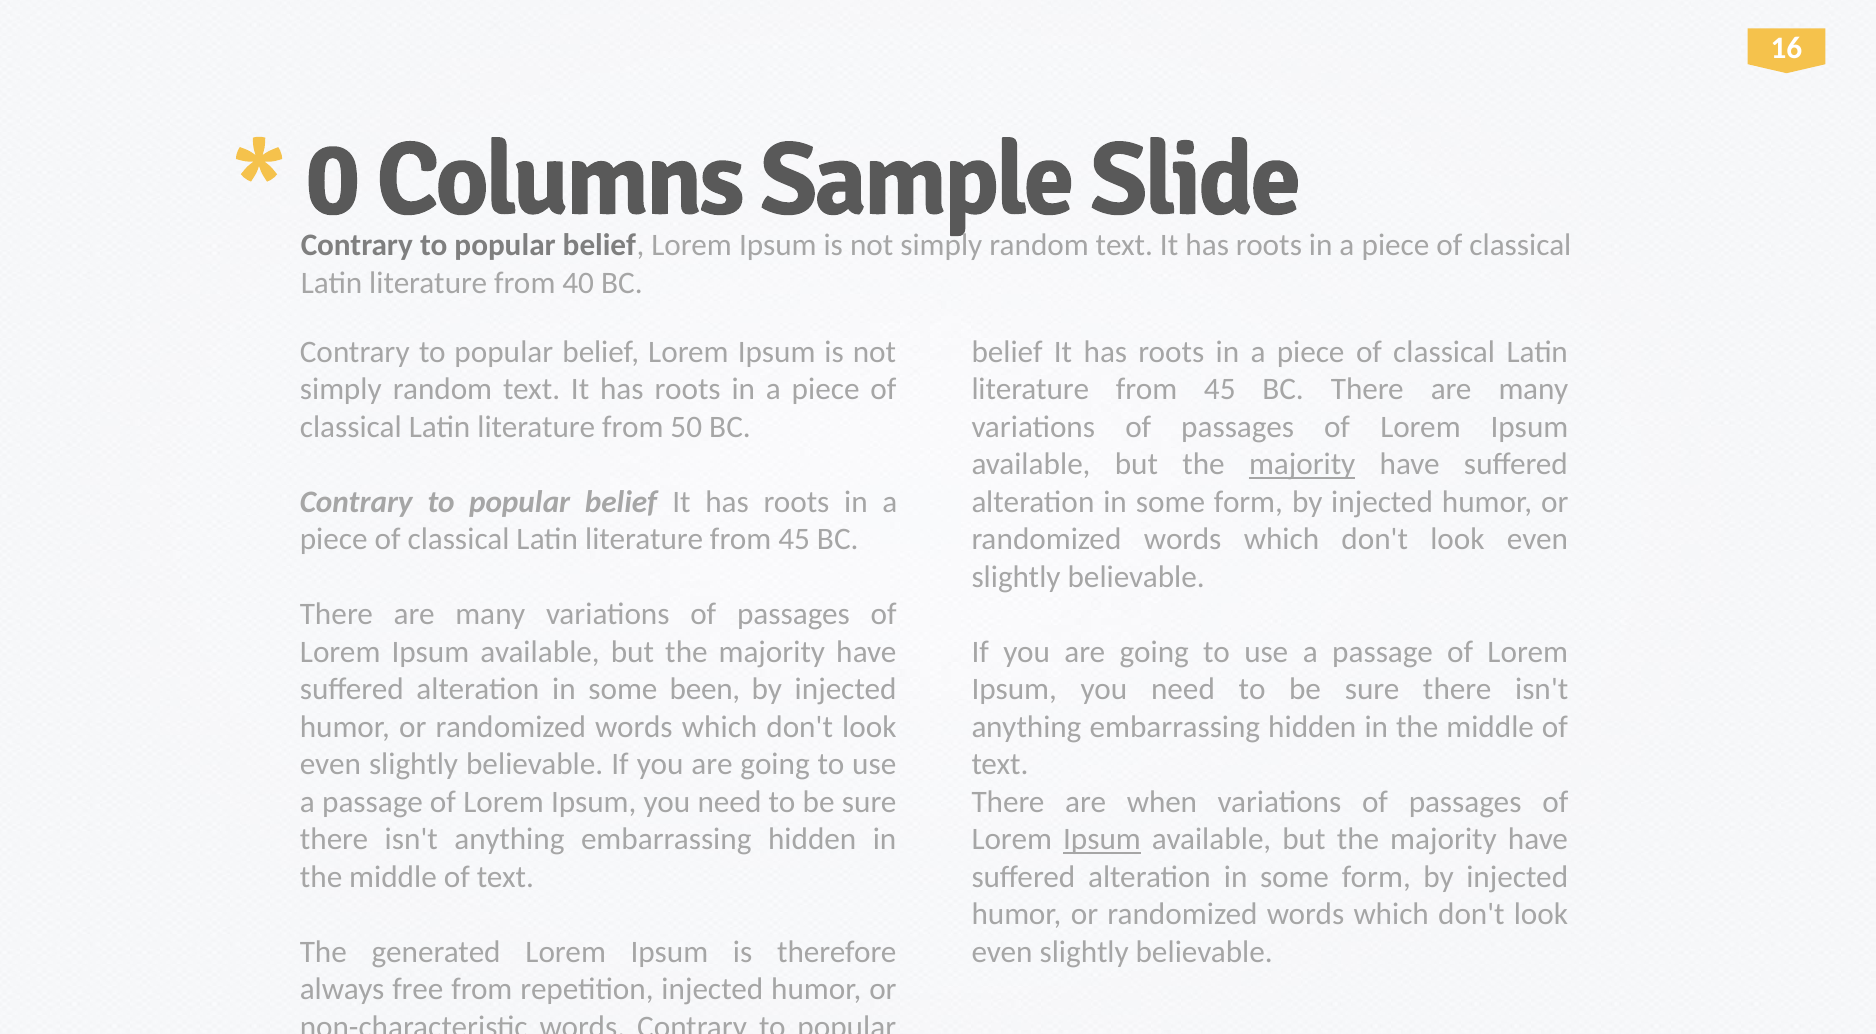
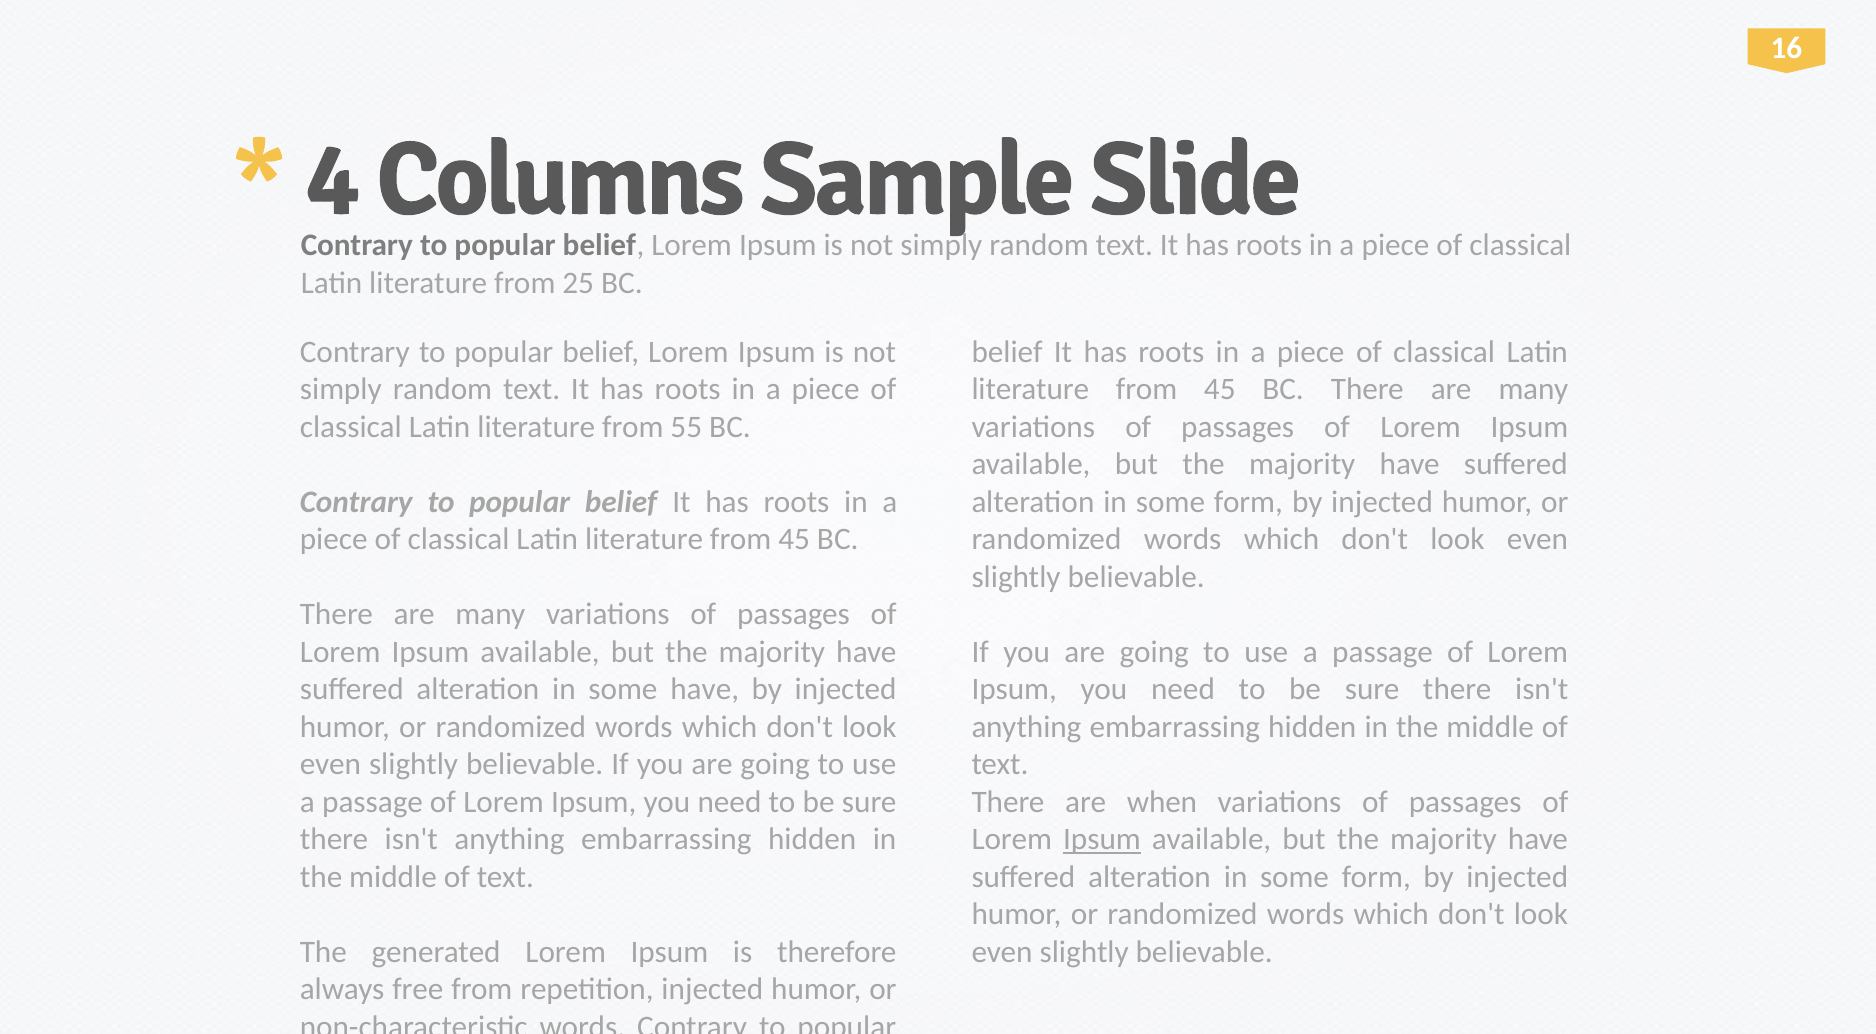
0: 0 -> 4
40: 40 -> 25
50: 50 -> 55
majority at (1302, 464) underline: present -> none
some been: been -> have
